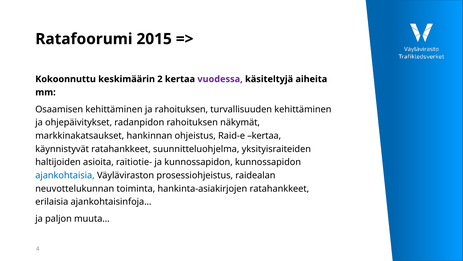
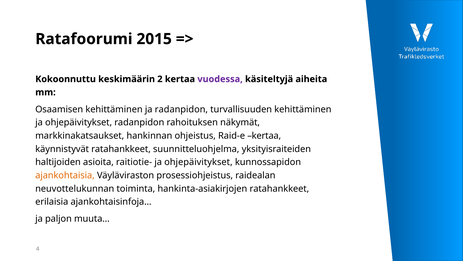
ja rahoituksen: rahoituksen -> radanpidon
raitiotie- ja kunnossapidon: kunnossapidon -> ohjepäivitykset
ajankohtaisia colour: blue -> orange
